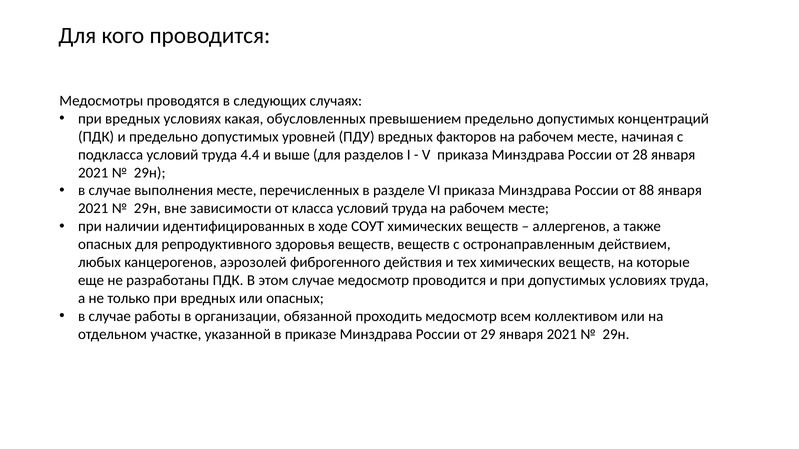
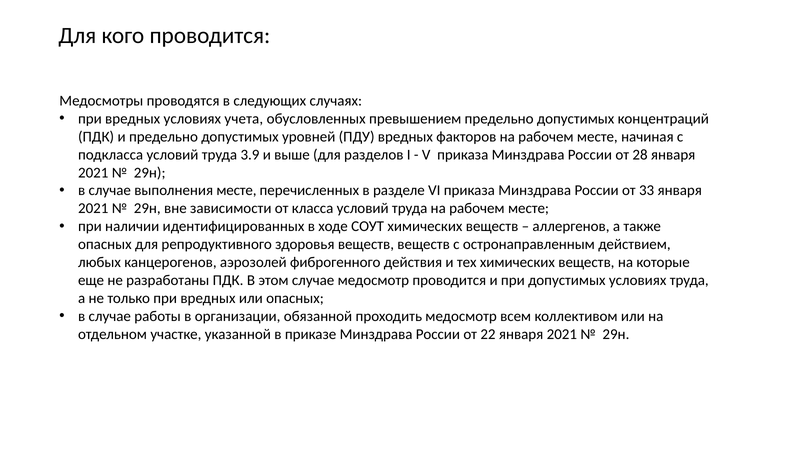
какая: какая -> учета
4.4: 4.4 -> 3.9
88: 88 -> 33
29: 29 -> 22
